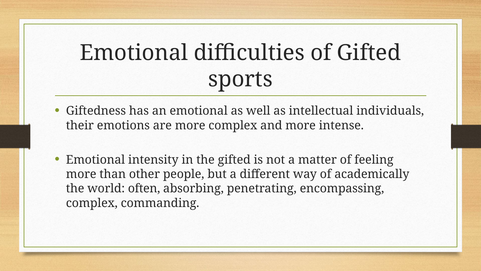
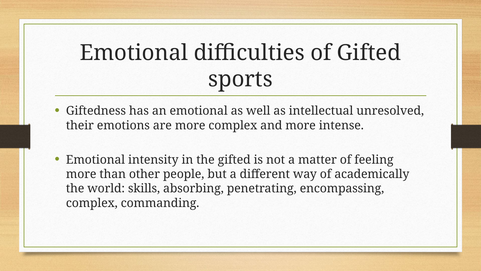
individuals: individuals -> unresolved
often: often -> skills
